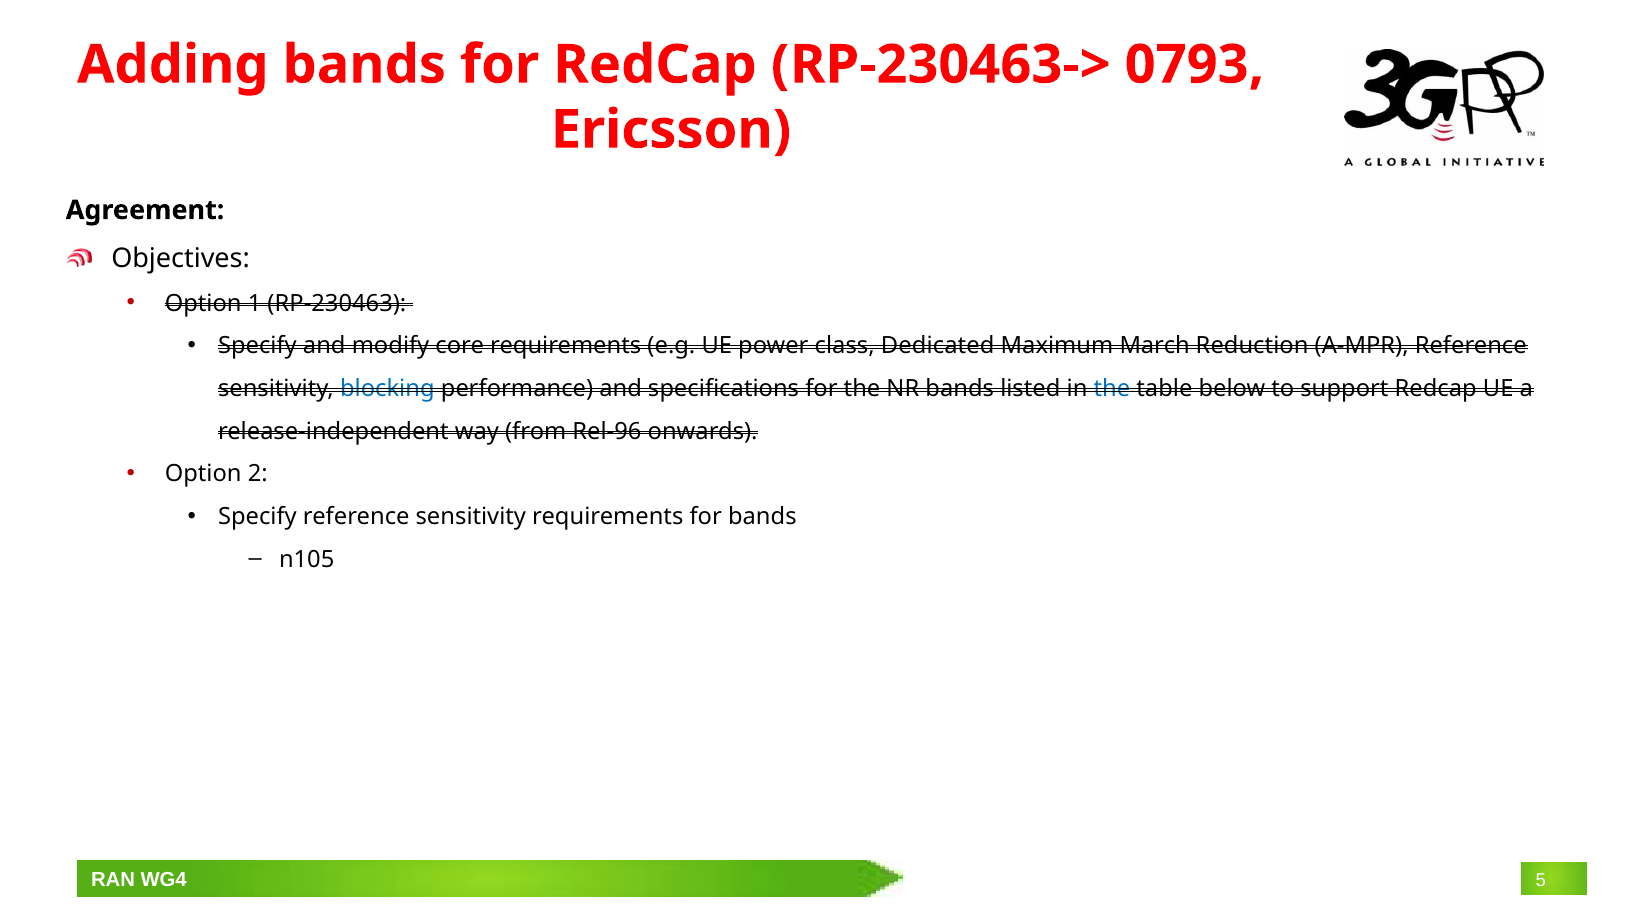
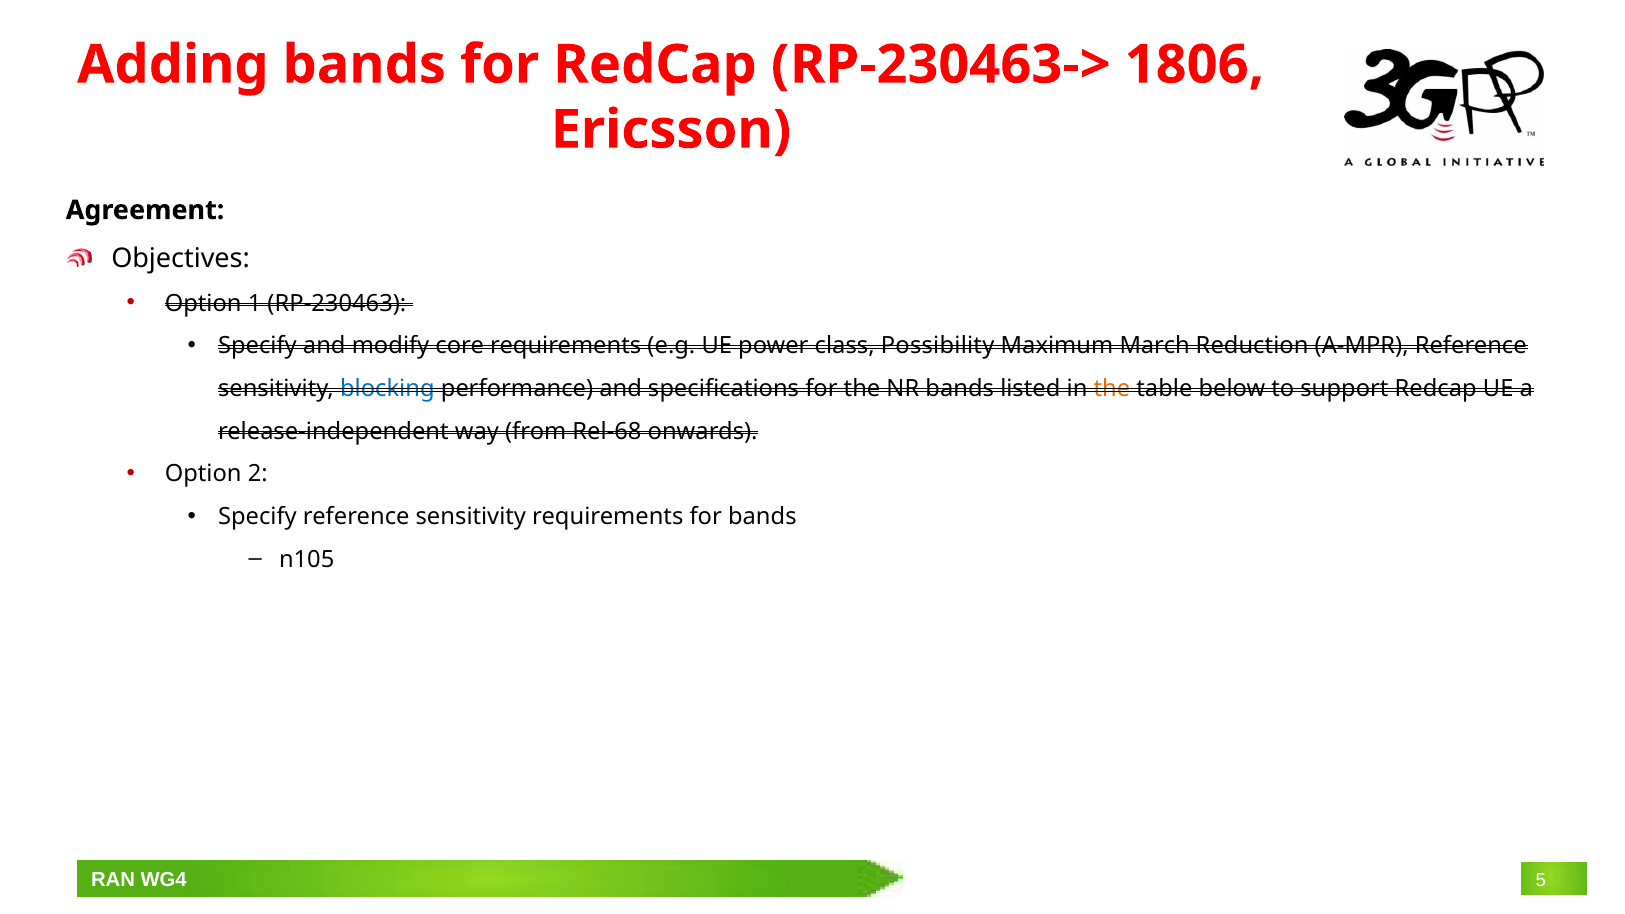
0793: 0793 -> 1806
Dedicated: Dedicated -> Possibility
the at (1112, 389) colour: blue -> orange
Rel-96: Rel-96 -> Rel-68
